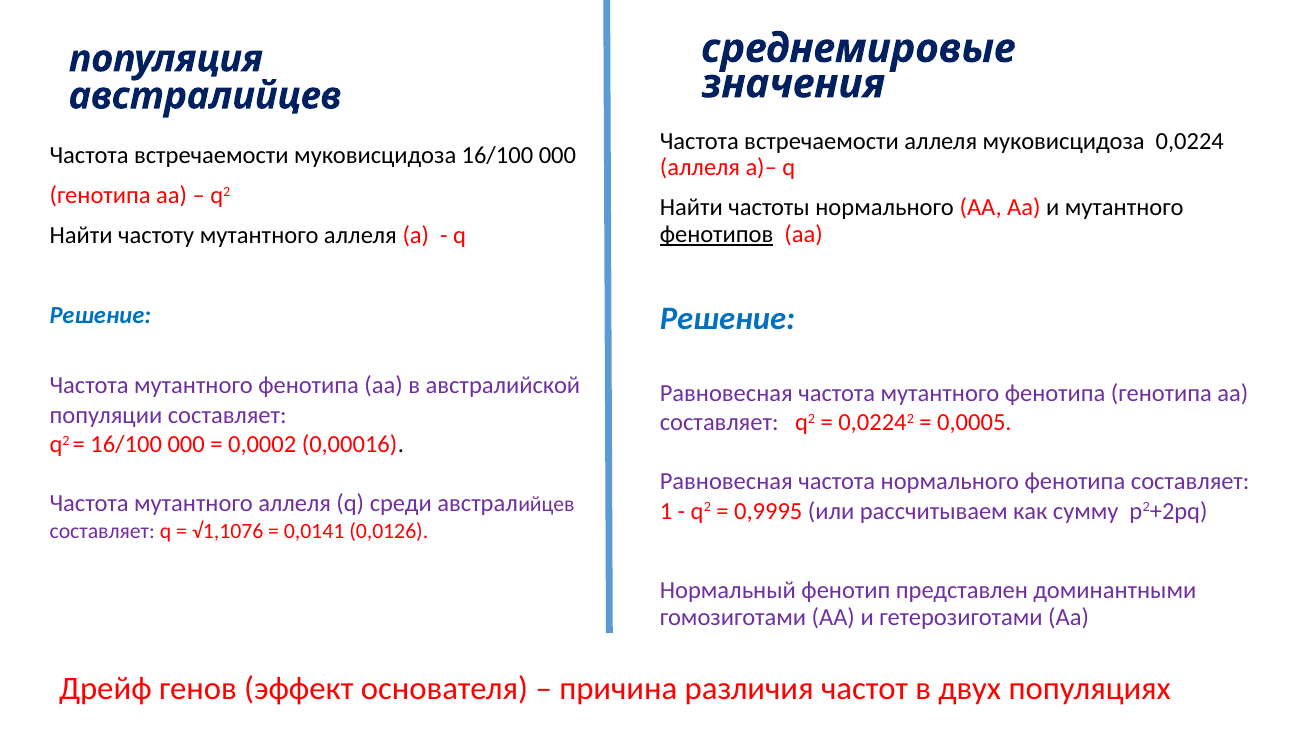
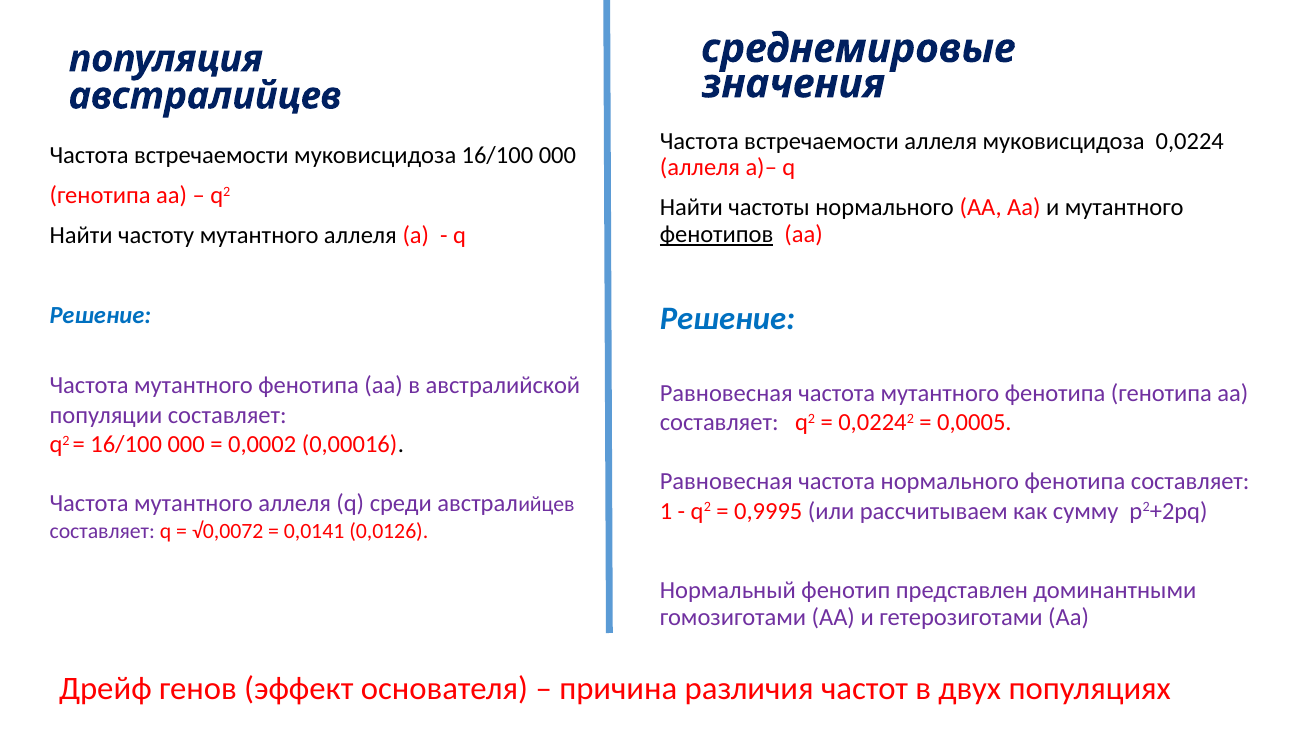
√1,1076: √1,1076 -> √0,0072
